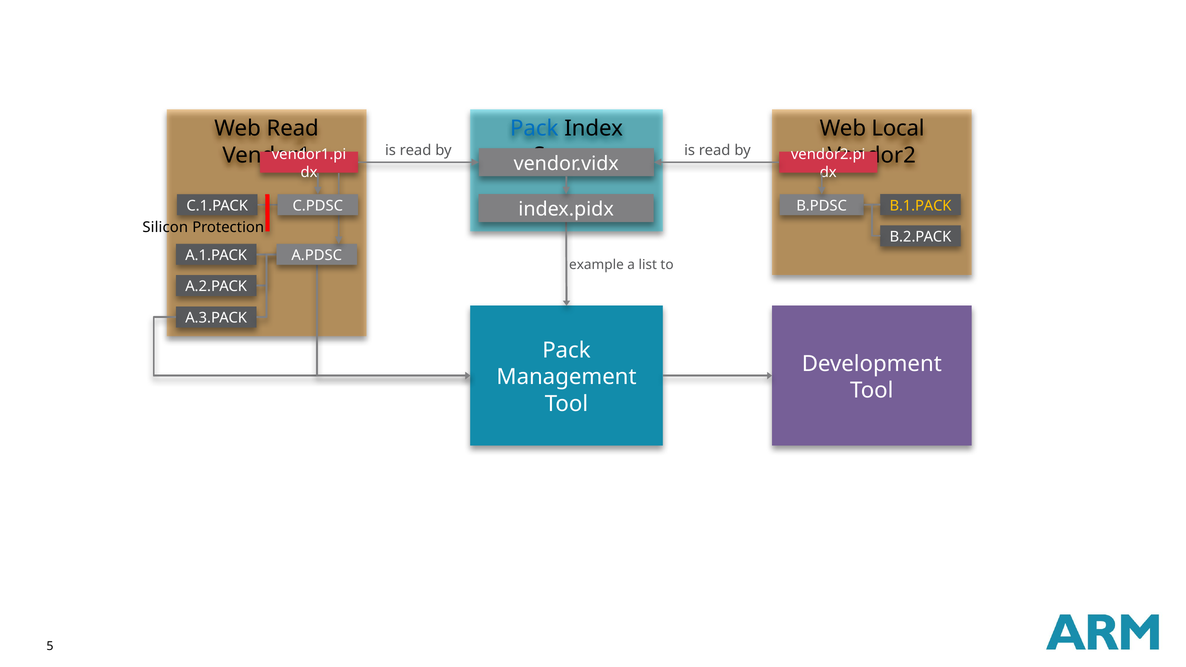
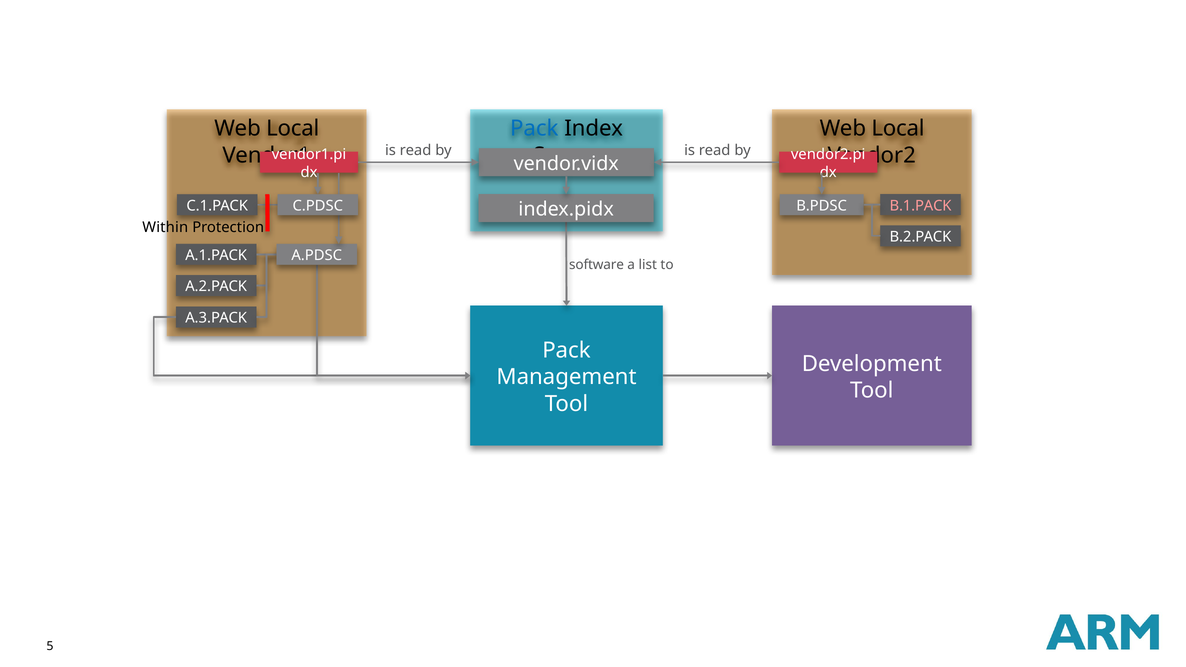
Read at (293, 129): Read -> Local
B.1.PACK colour: yellow -> pink
Silicon: Silicon -> Within
example: example -> software
